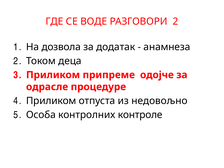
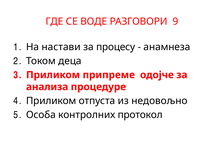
РАЗГОВОРИ 2: 2 -> 9
дозвола: дозвола -> настави
додатак: додатак -> процесу
одрасле: одрасле -> анализа
контроле: контроле -> протокол
